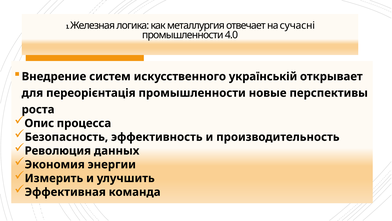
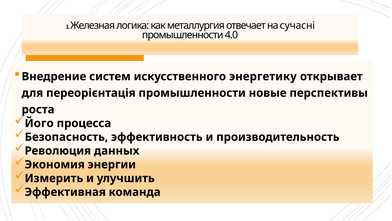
українській: українській -> энергетику
Опис: Опис -> Його
